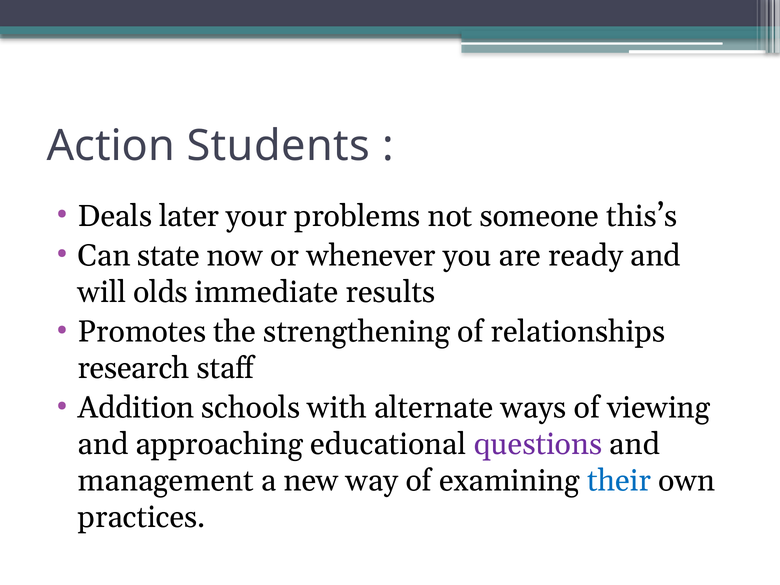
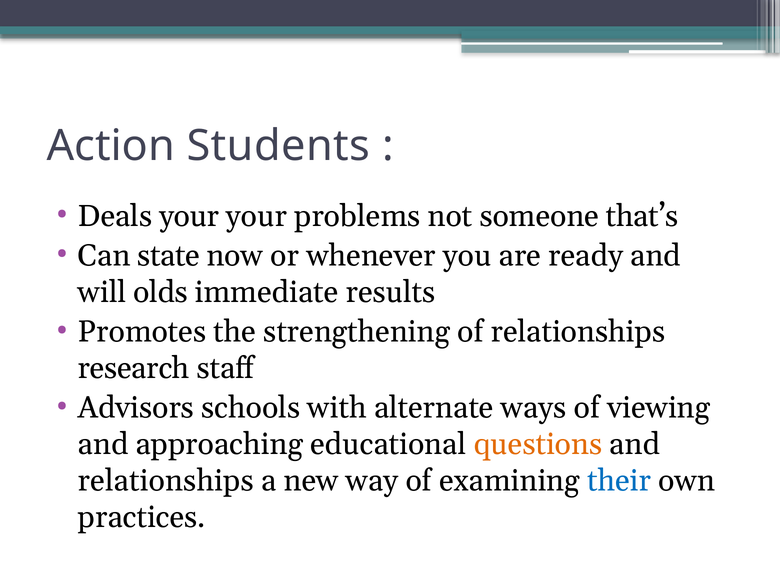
Deals later: later -> your
this’s: this’s -> that’s
Addition: Addition -> Advisors
questions colour: purple -> orange
management at (166, 481): management -> relationships
